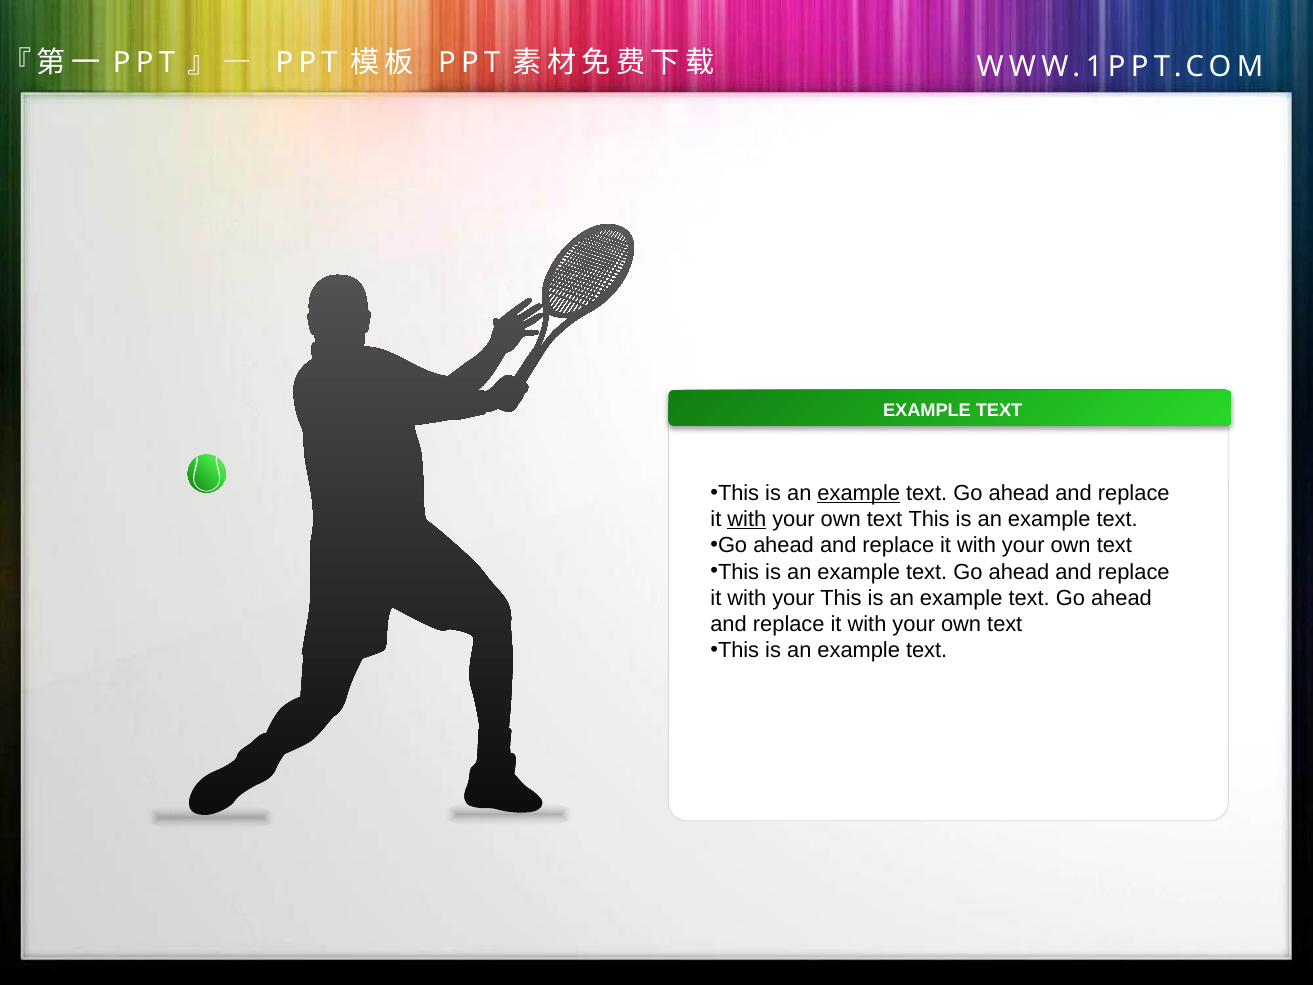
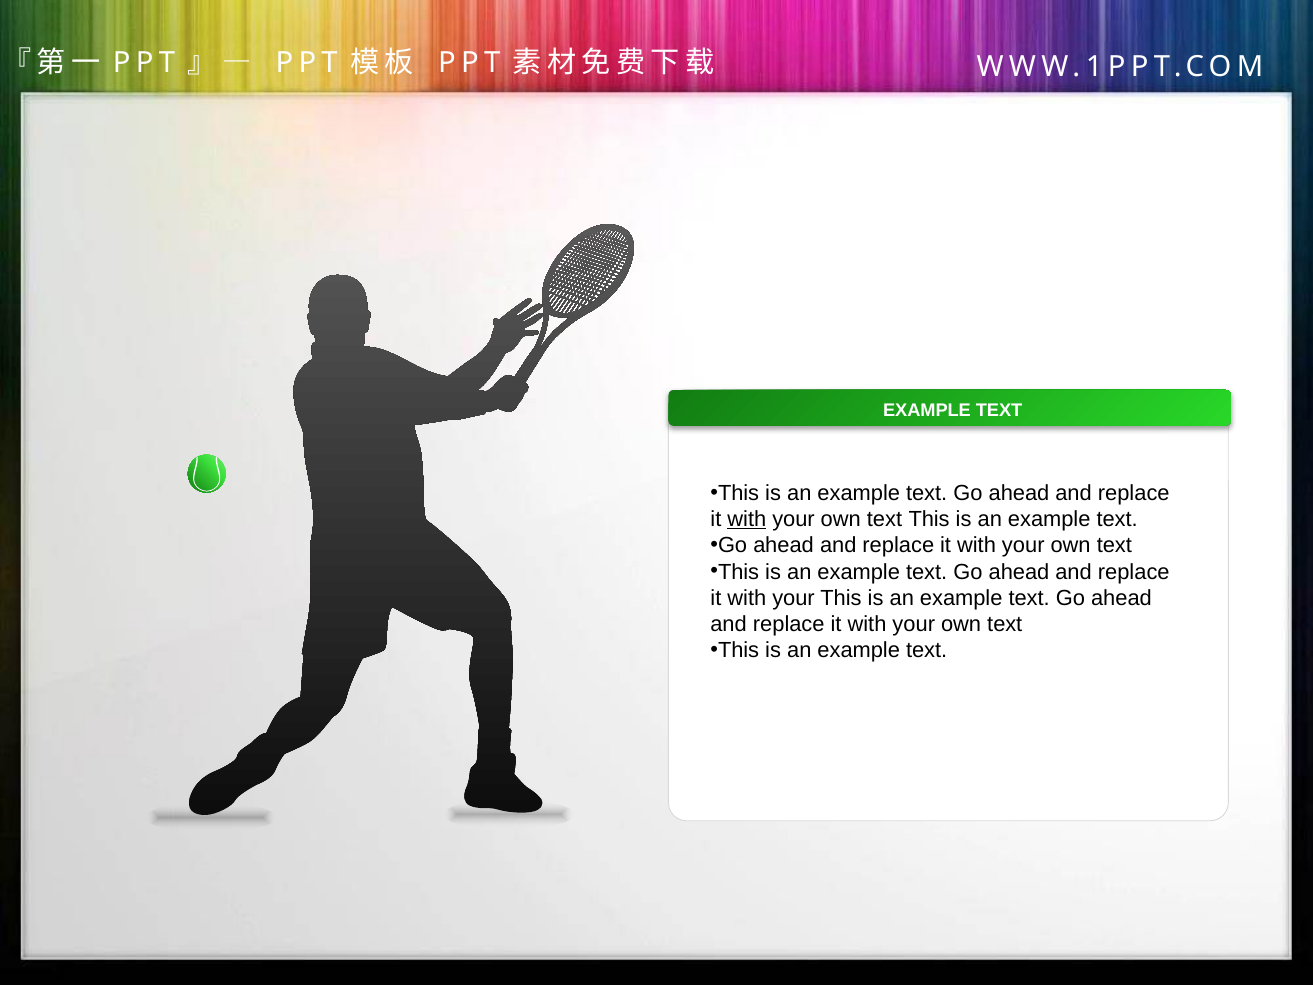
example at (859, 493) underline: present -> none
